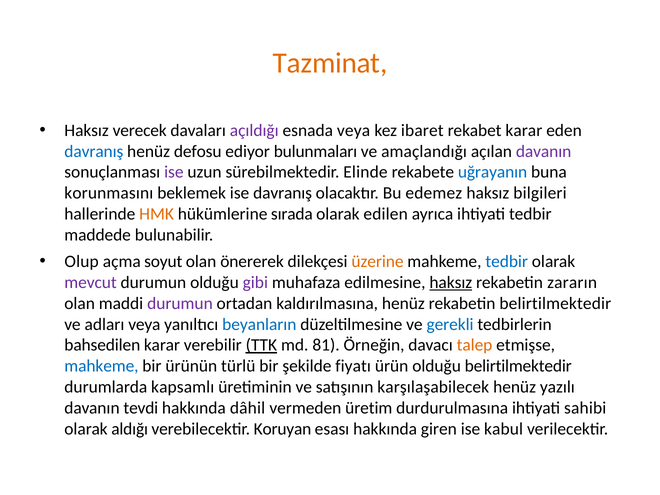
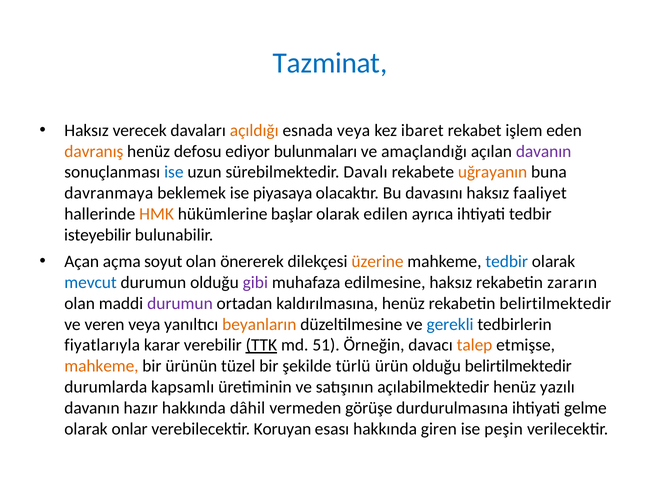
Tazminat colour: orange -> blue
açıldığı colour: purple -> orange
rekabet karar: karar -> işlem
davranış at (94, 151) colour: blue -> orange
ise at (174, 172) colour: purple -> blue
Elinde: Elinde -> Davalı
uğrayanın colour: blue -> orange
korunmasını: korunmasını -> davranmaya
ise davranış: davranış -> piyasaya
edemez: edemez -> davasını
bilgileri: bilgileri -> faaliyet
sırada: sırada -> başlar
maddede: maddede -> isteyebilir
Olup: Olup -> Açan
mevcut colour: purple -> blue
haksız at (451, 283) underline: present -> none
adları: adları -> veren
beyanların colour: blue -> orange
bahsedilen: bahsedilen -> fiyatlarıyla
81: 81 -> 51
mahkeme at (101, 366) colour: blue -> orange
türlü: türlü -> tüzel
fiyatı: fiyatı -> türlü
karşılaşabilecek: karşılaşabilecek -> açılabilmektedir
tevdi: tevdi -> hazır
üretim: üretim -> görüşe
sahibi: sahibi -> gelme
aldığı: aldığı -> onlar
kabul: kabul -> peşin
